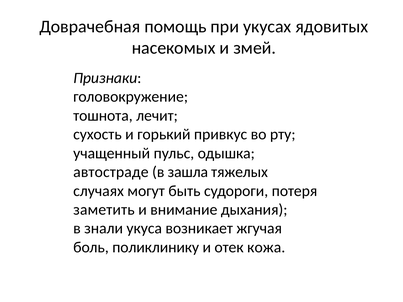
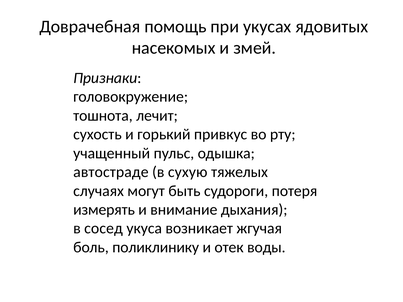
зашла: зашла -> сухую
заметить: заметить -> измерять
знали: знали -> сосед
кожа: кожа -> воды
